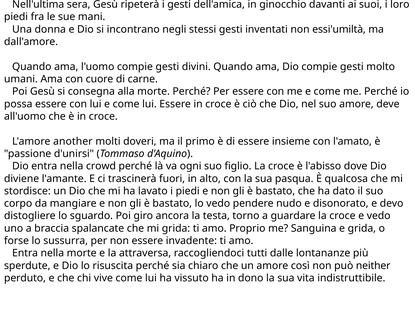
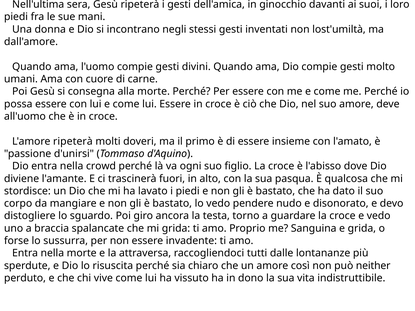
essi'umiltà: essi'umiltà -> lost'umiltà
L'amore another: another -> ripeterà
